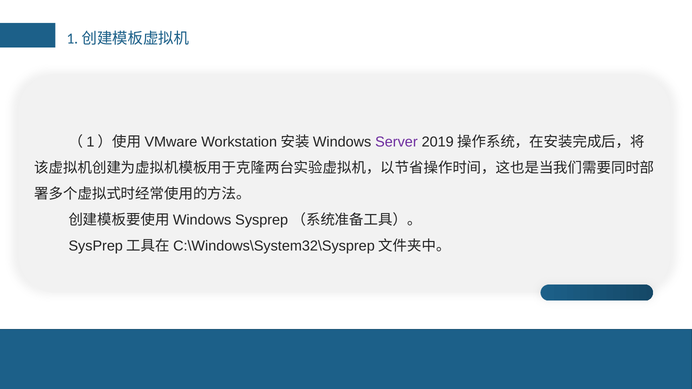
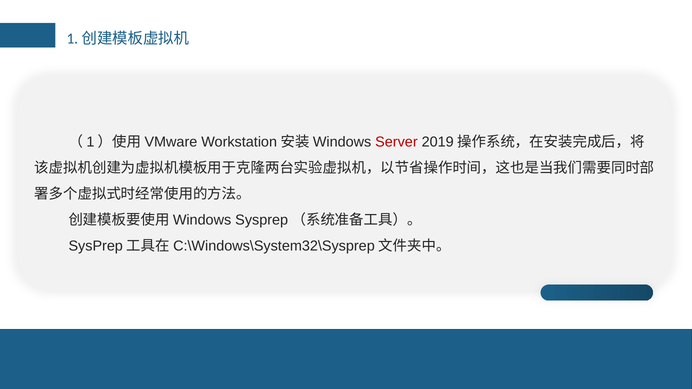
Server colour: purple -> red
